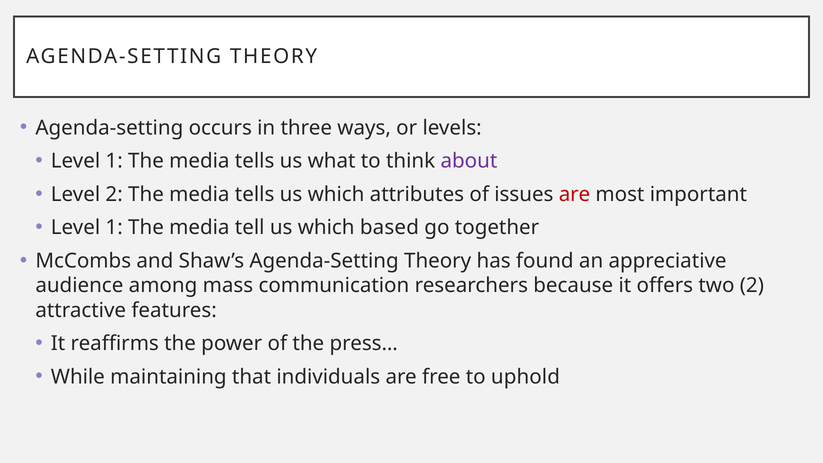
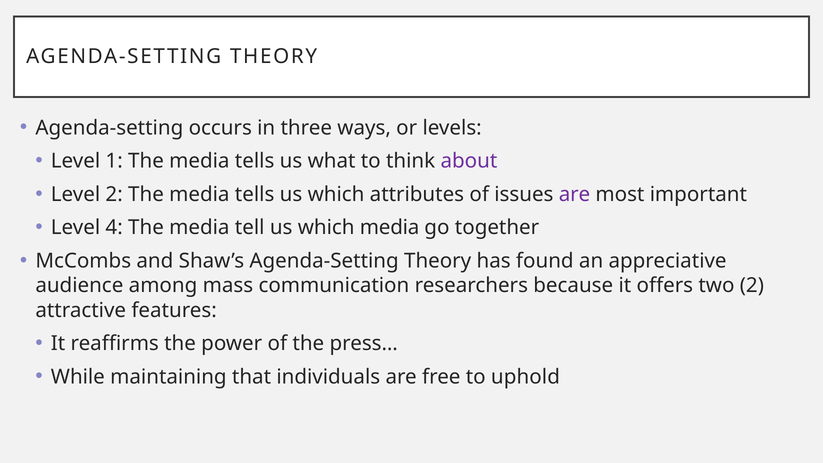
are at (575, 194) colour: red -> purple
1 at (114, 228): 1 -> 4
which based: based -> media
